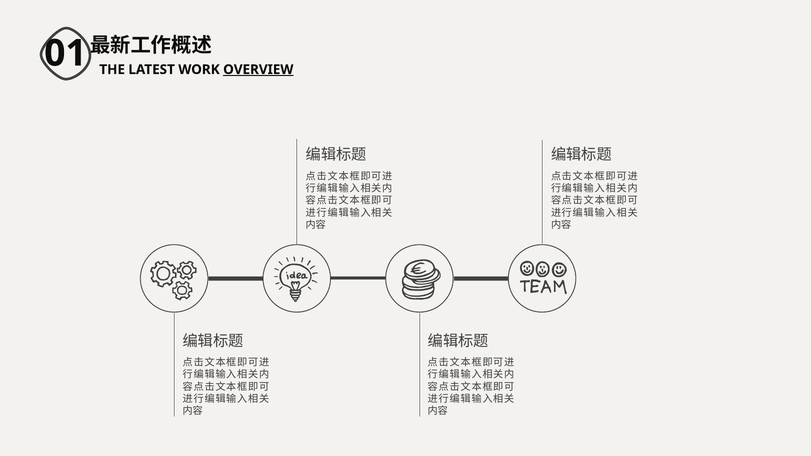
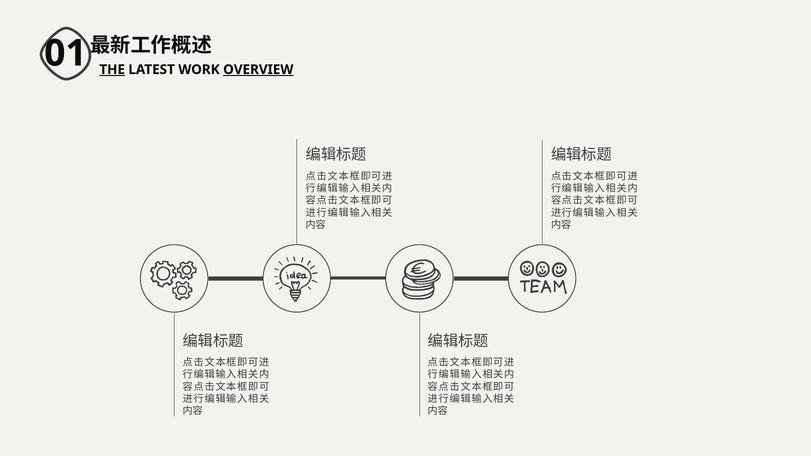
THE underline: none -> present
